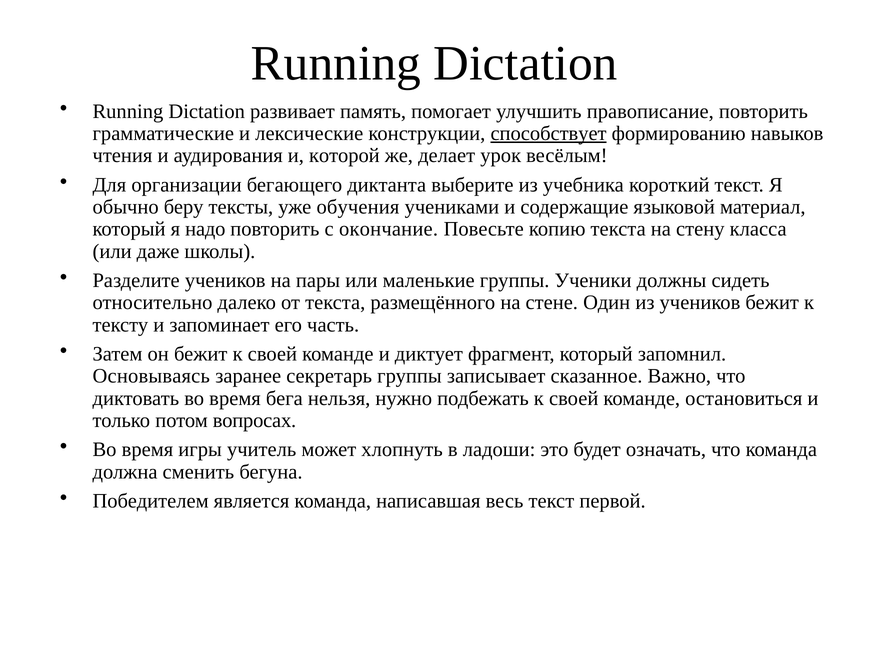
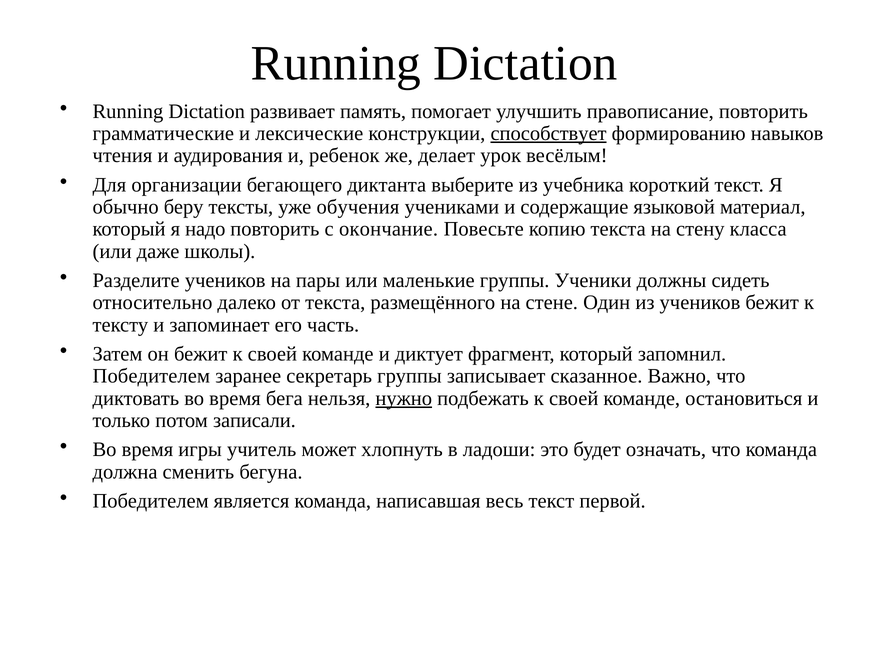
которой: которой -> ребенок
Основываясь at (151, 376): Основываясь -> Победителем
нужно underline: none -> present
вопросах: вопросах -> записали
